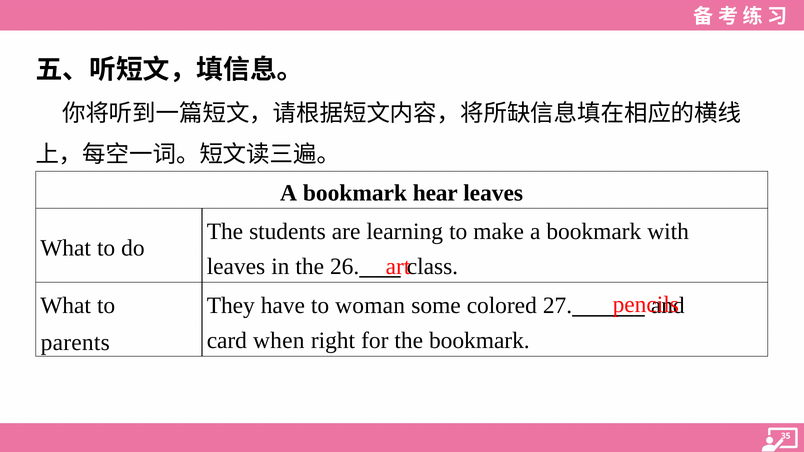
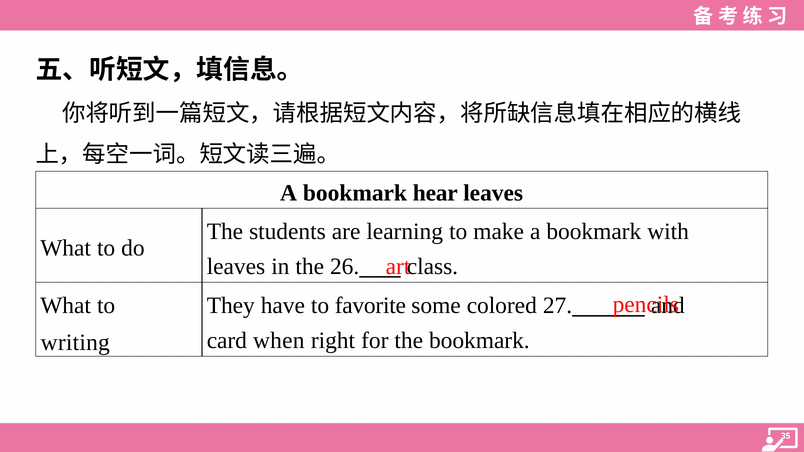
woman: woman -> favorite
parents: parents -> writing
